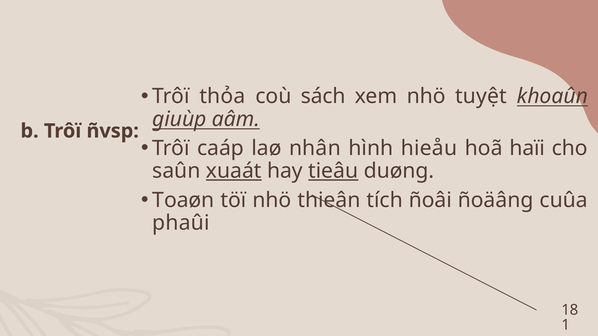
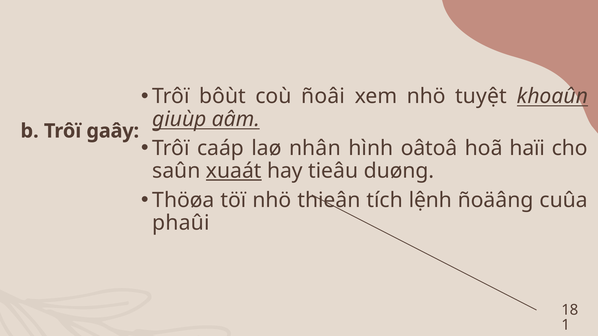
thỏa: thỏa -> bôùt
sách: sách -> ñoâi
ñvsp: ñvsp -> gaây
hieåu: hieåu -> oâtoâ
tieâu underline: present -> none
Toaøn: Toaøn -> Thöøa
ñoâi: ñoâi -> lệnh
